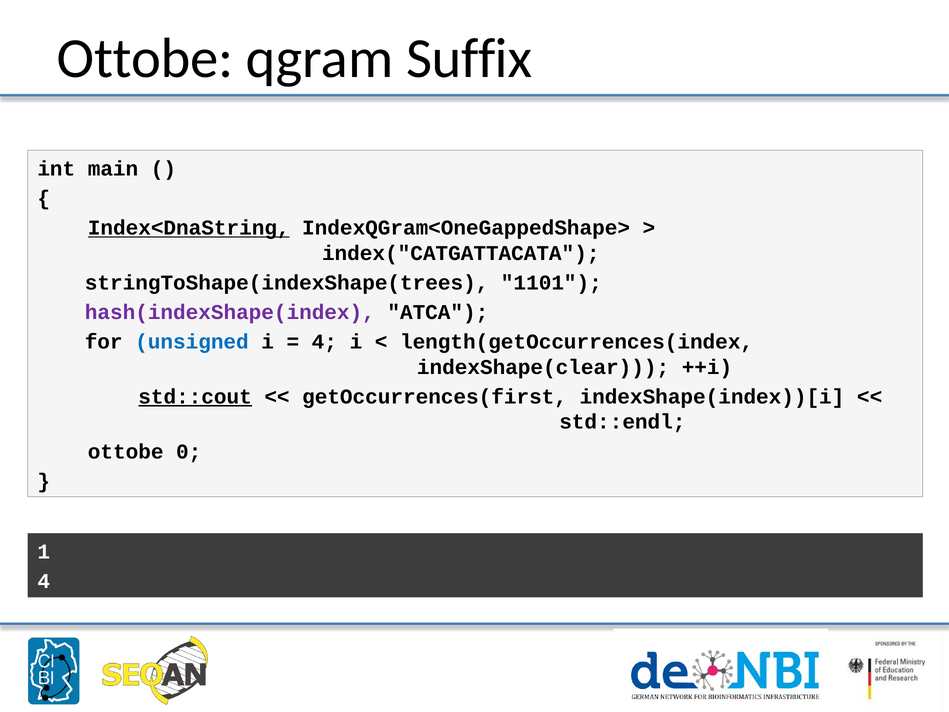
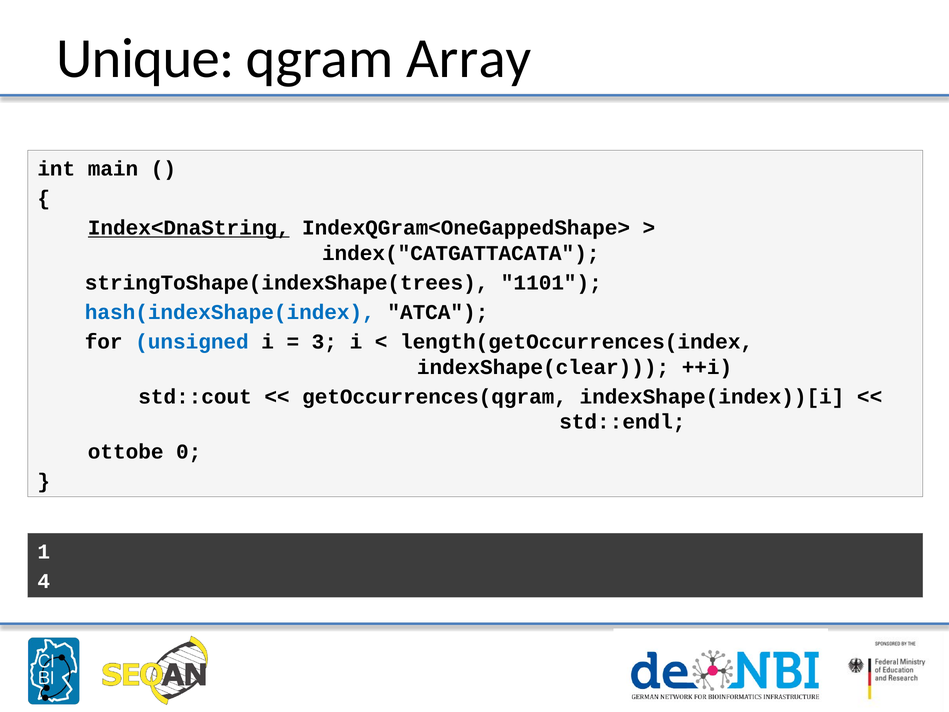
Ottobe at (145, 59): Ottobe -> Unique
Suffix: Suffix -> Array
hash(indexShape(index colour: purple -> blue
4 at (324, 342): 4 -> 3
std::cout underline: present -> none
getOccurrences(first: getOccurrences(first -> getOccurrences(qgram
